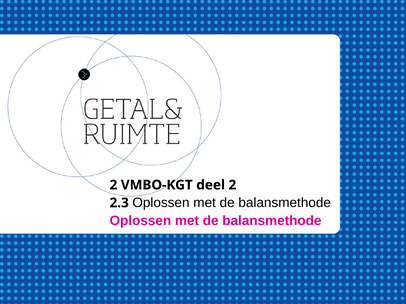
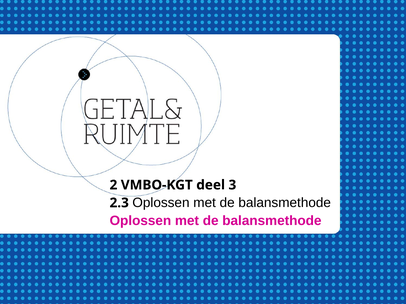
deel 2: 2 -> 3
